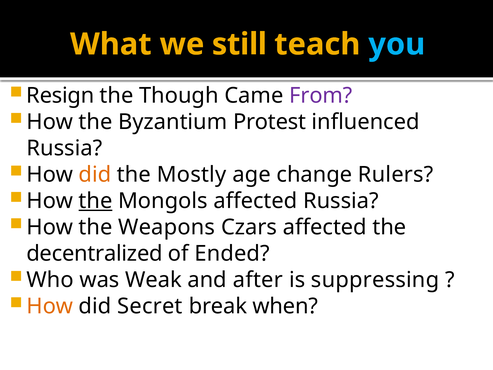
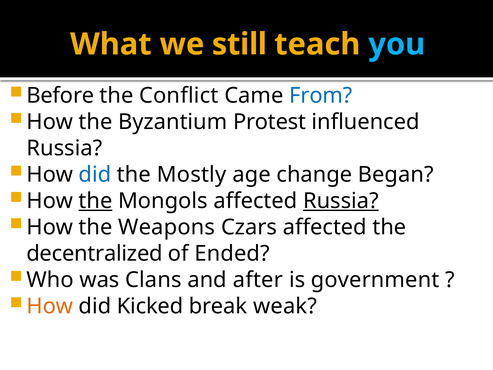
Resign: Resign -> Before
Though: Though -> Conflict
From colour: purple -> blue
did at (95, 174) colour: orange -> blue
Rulers: Rulers -> Began
Russia at (341, 201) underline: none -> present
Weak: Weak -> Clans
suppressing: suppressing -> government
Secret: Secret -> Kicked
when: when -> weak
